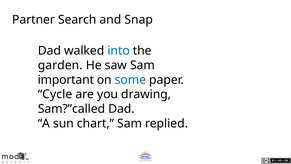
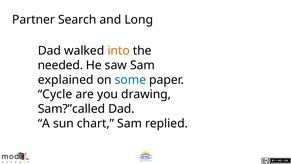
Snap: Snap -> Long
into colour: blue -> orange
garden: garden -> needed
important: important -> explained
